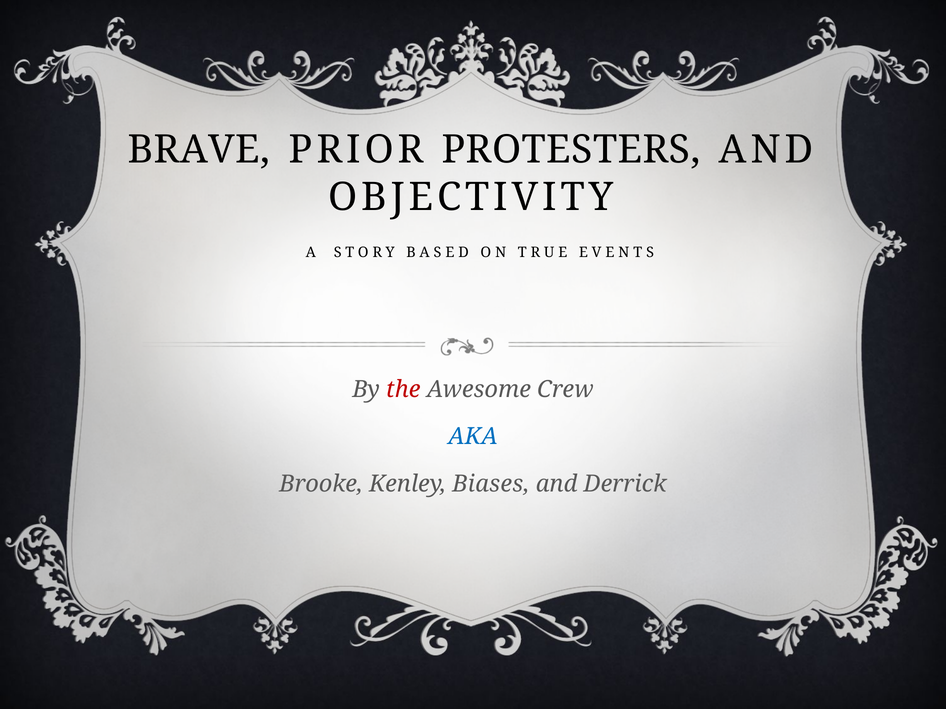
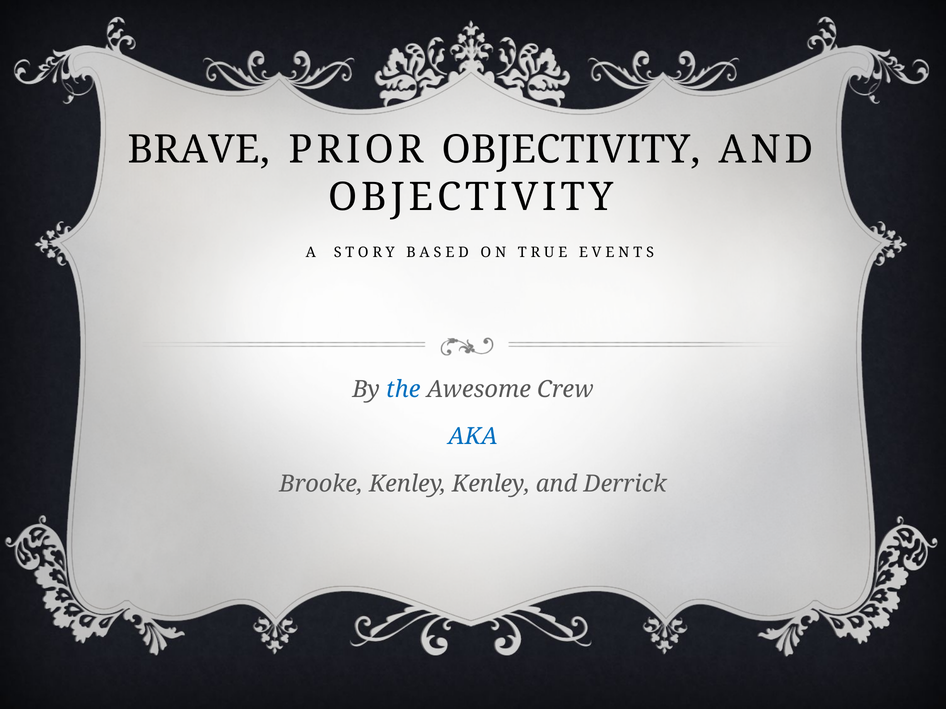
PRIOR PROTESTERS: PROTESTERS -> OBJECTIVITY
the colour: red -> blue
Kenley Biases: Biases -> Kenley
